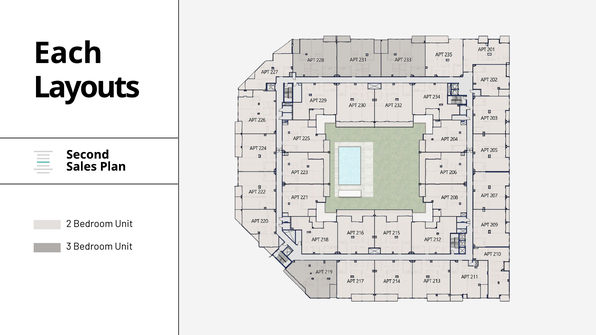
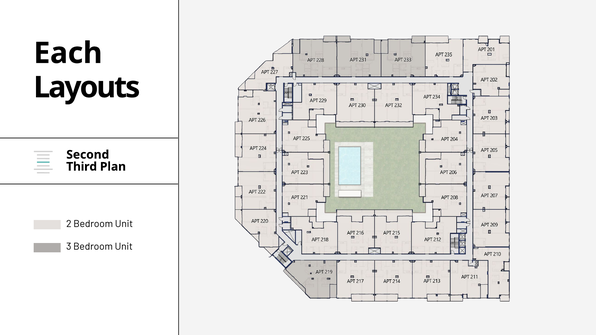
Sales: Sales -> Third
